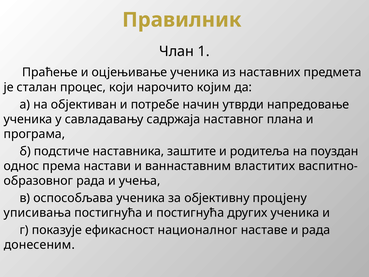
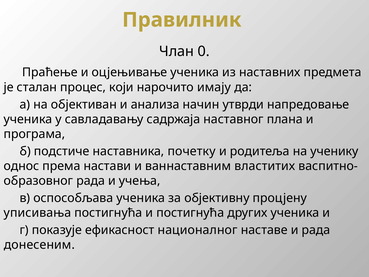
1: 1 -> 0
којим: којим -> имају
потребе: потребе -> анализа
заштите: заштите -> почетку
поуздан: поуздан -> ученику
